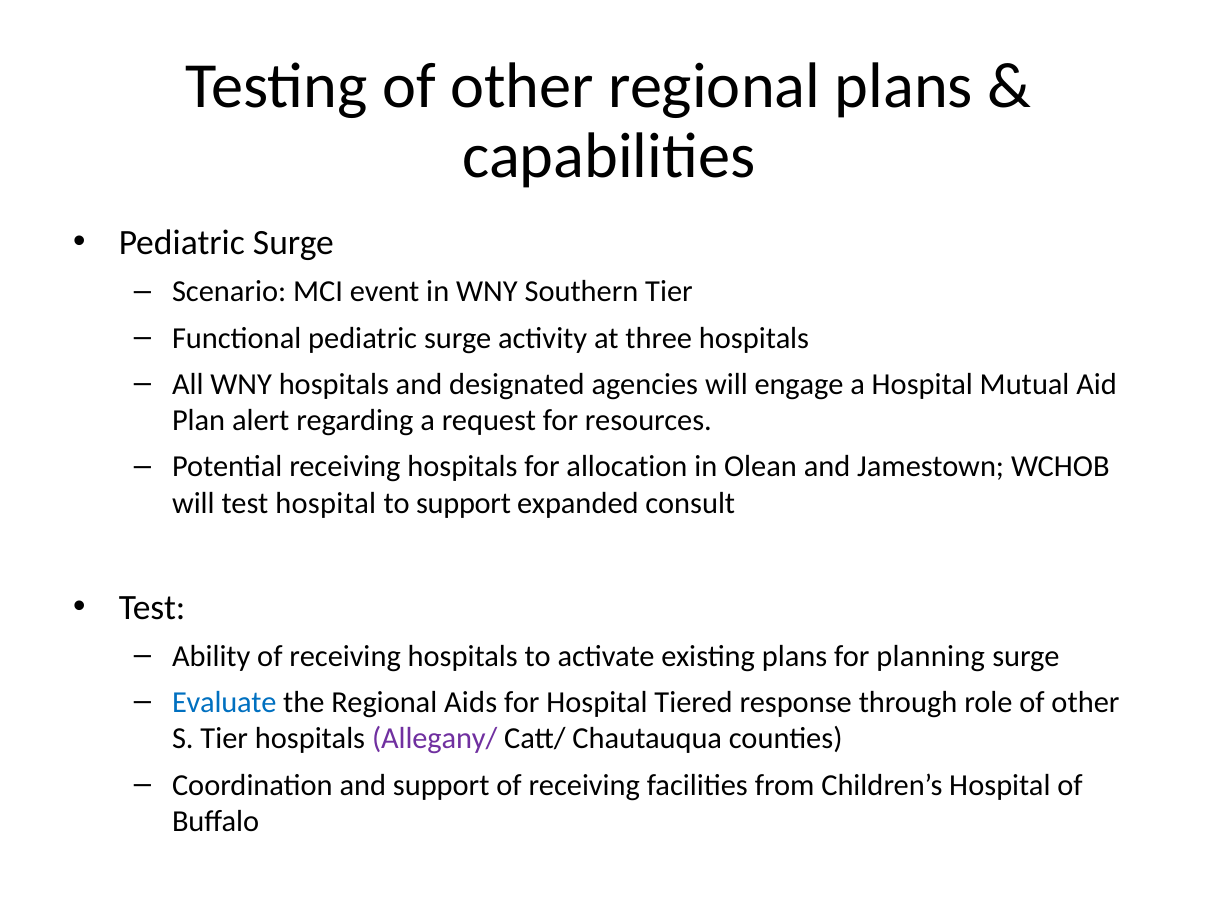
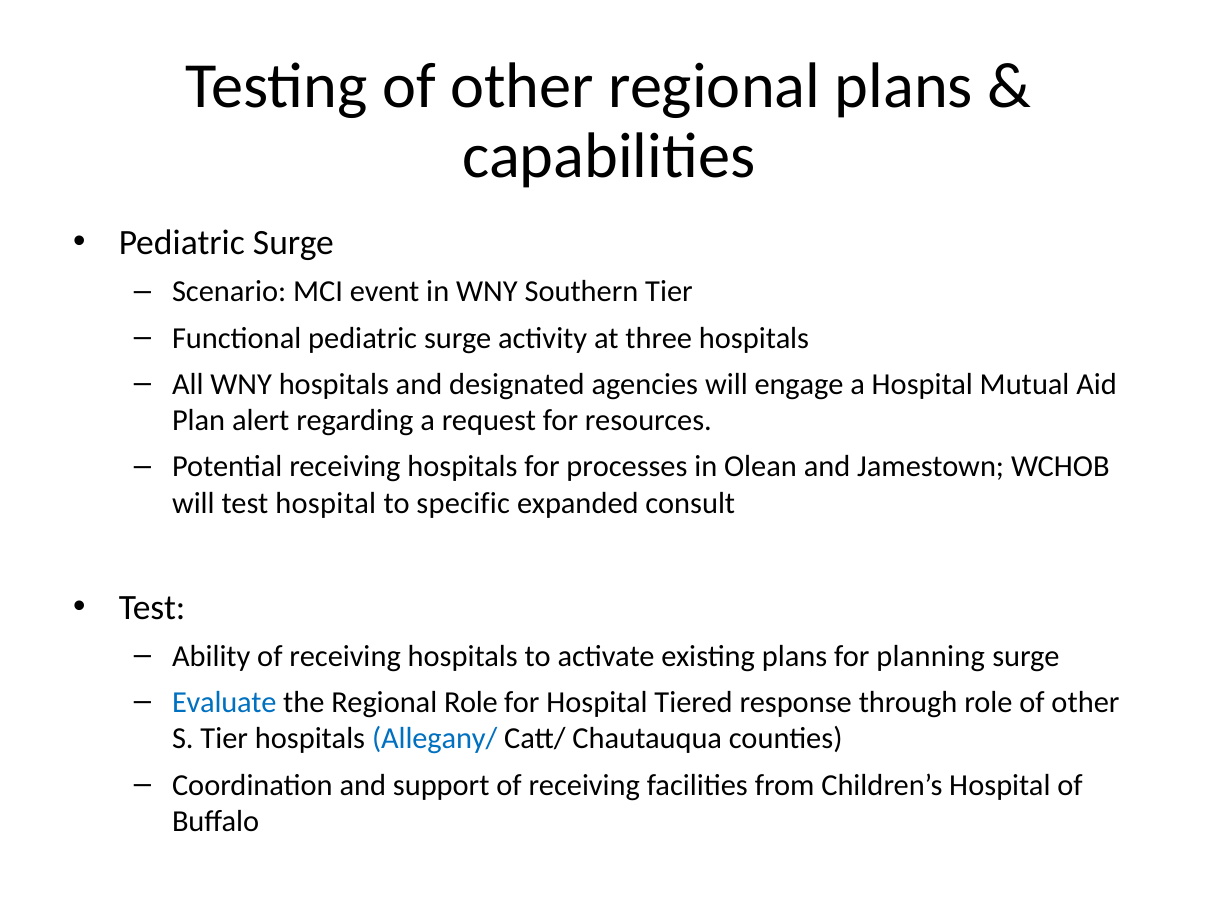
allocation: allocation -> processes
to support: support -> specific
Regional Aids: Aids -> Role
Allegany/ colour: purple -> blue
